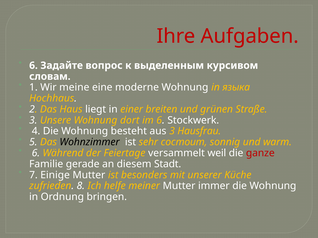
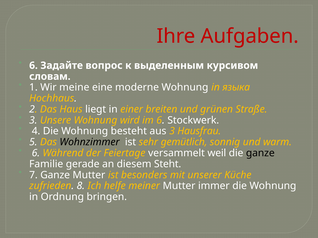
dort: dort -> wird
состоит: состоит -> gemütlich
ganze at (260, 153) colour: red -> black
Stadt: Stadt -> Steht
7 Einige: Einige -> Ganze
